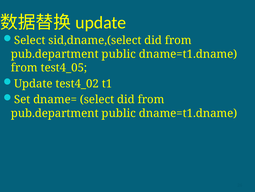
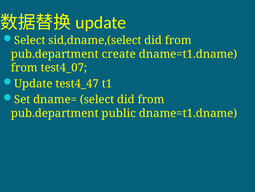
public at (119, 54): public -> create
test4_05: test4_05 -> test4_07
test4_02: test4_02 -> test4_47
